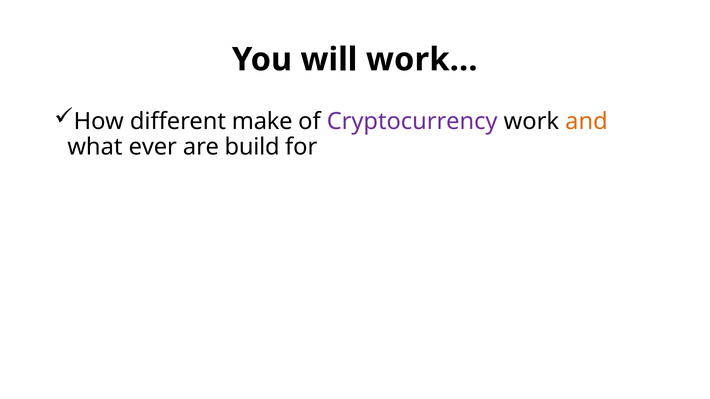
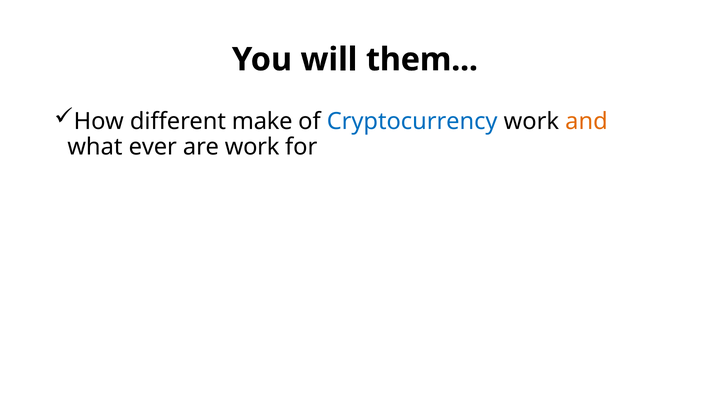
will work: work -> them
Cryptocurrency colour: purple -> blue
are build: build -> work
